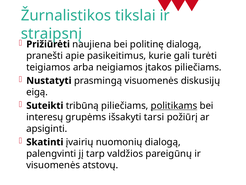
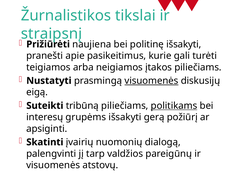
politinę dialogą: dialogą -> išsakyti
visuomenės at (151, 80) underline: none -> present
tarsi: tarsi -> gerą
